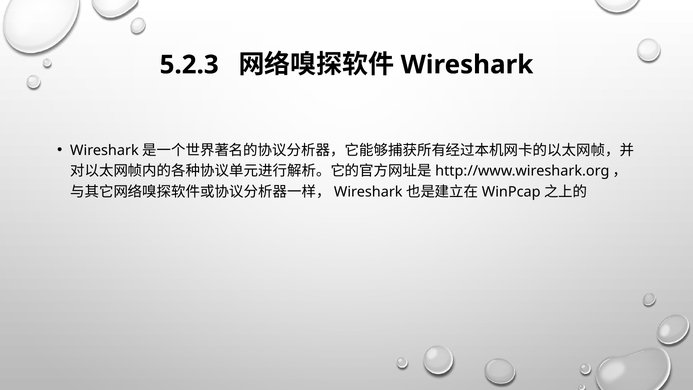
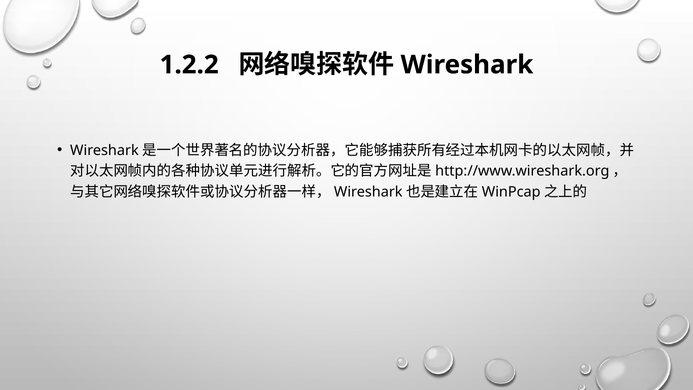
5.2.3: 5.2.3 -> 1.2.2
